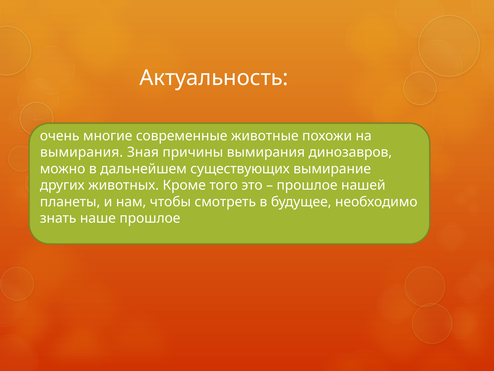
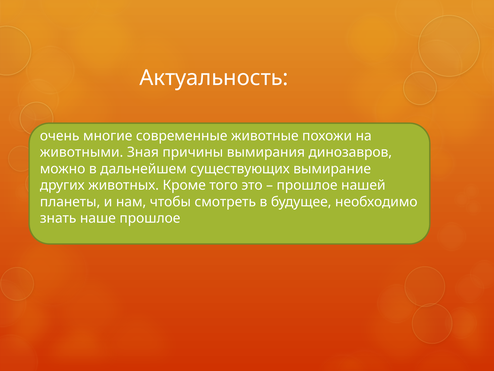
вымирания at (82, 152): вымирания -> животными
